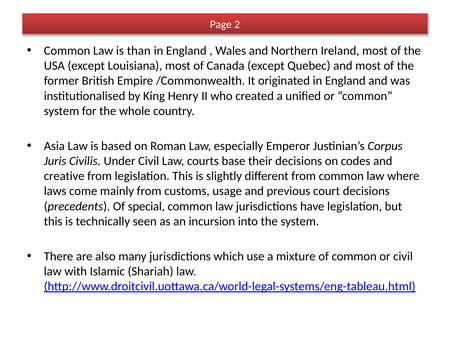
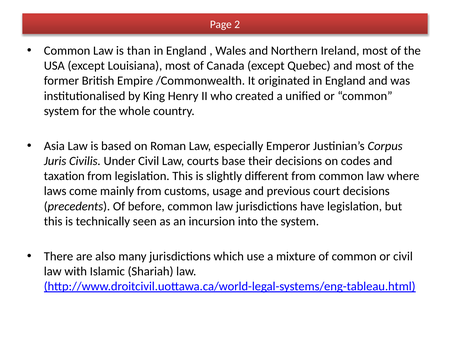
creative: creative -> taxation
special: special -> before
